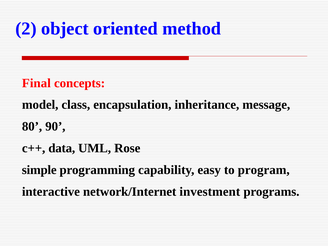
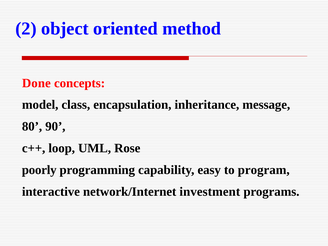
Final: Final -> Done
data: data -> loop
simple: simple -> poorly
